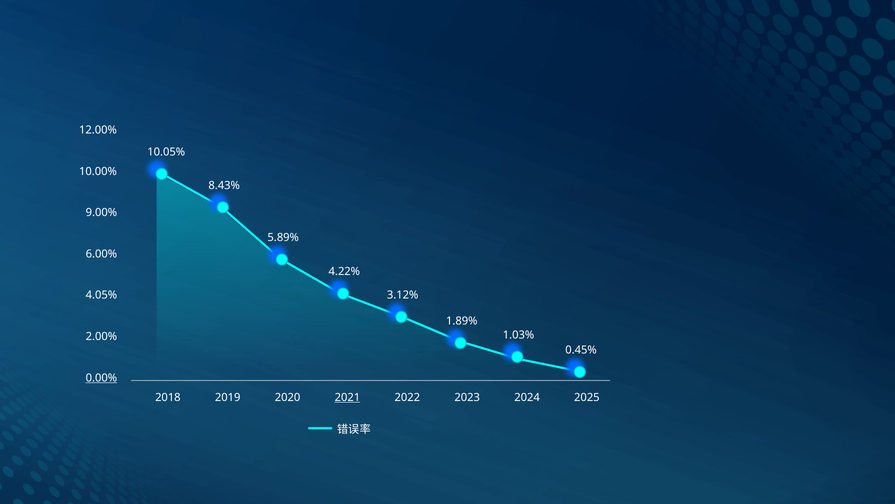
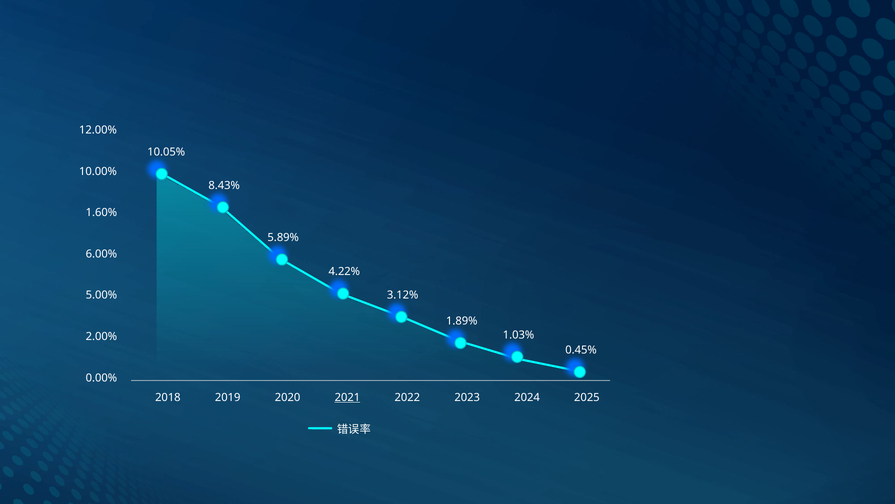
9.00%: 9.00% -> 1.60%
4.05%: 4.05% -> 5.00%
0.00% underline: present -> none
